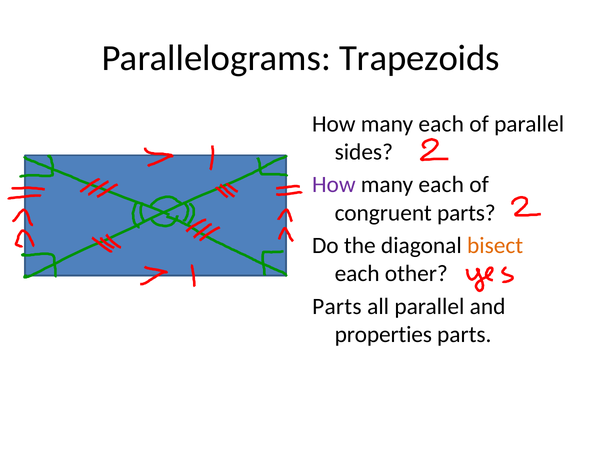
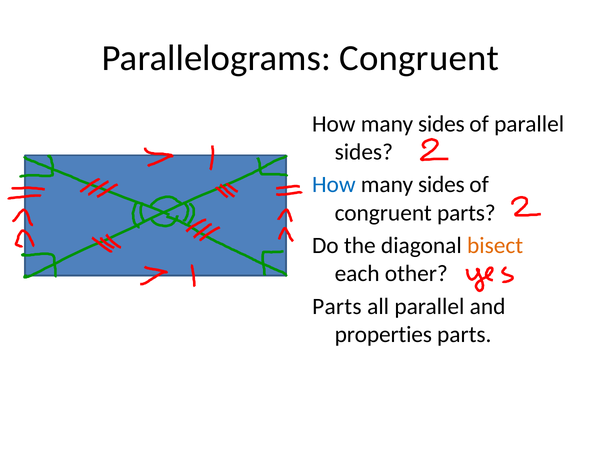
Parallelograms Trapezoids: Trapezoids -> Congruent
each at (441, 124): each -> sides
How at (334, 185) colour: purple -> blue
each at (441, 185): each -> sides
